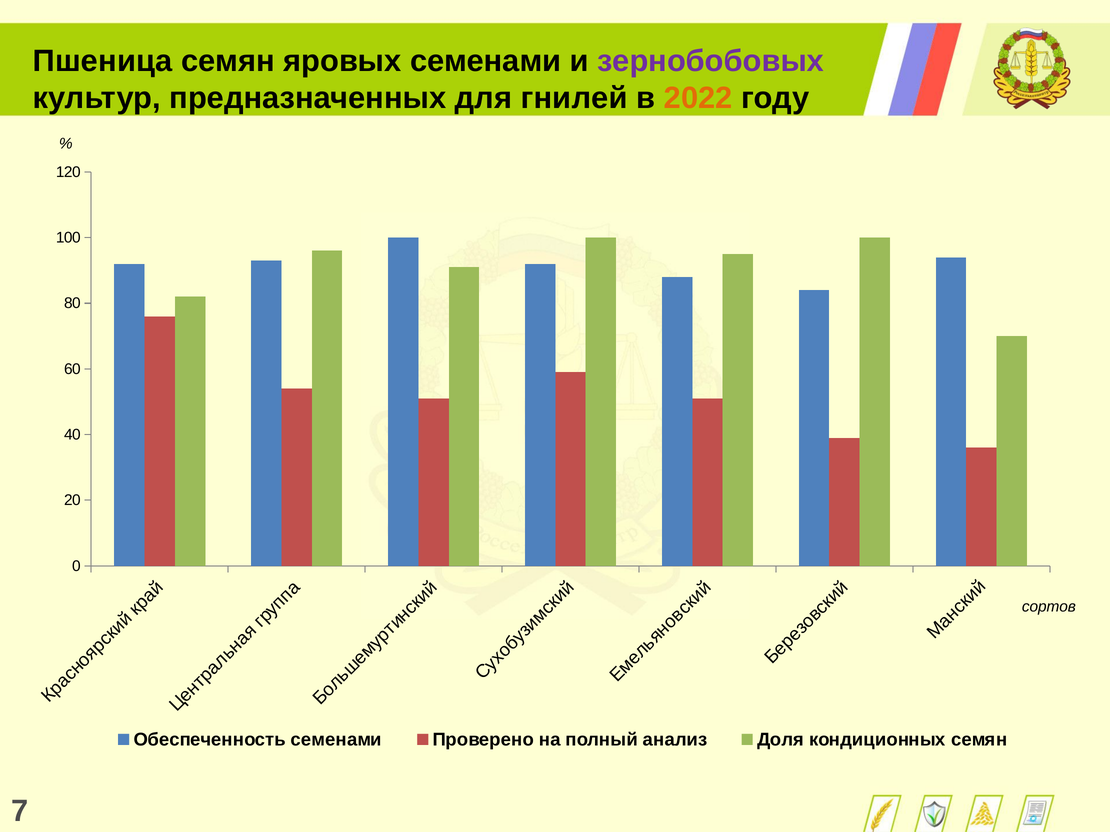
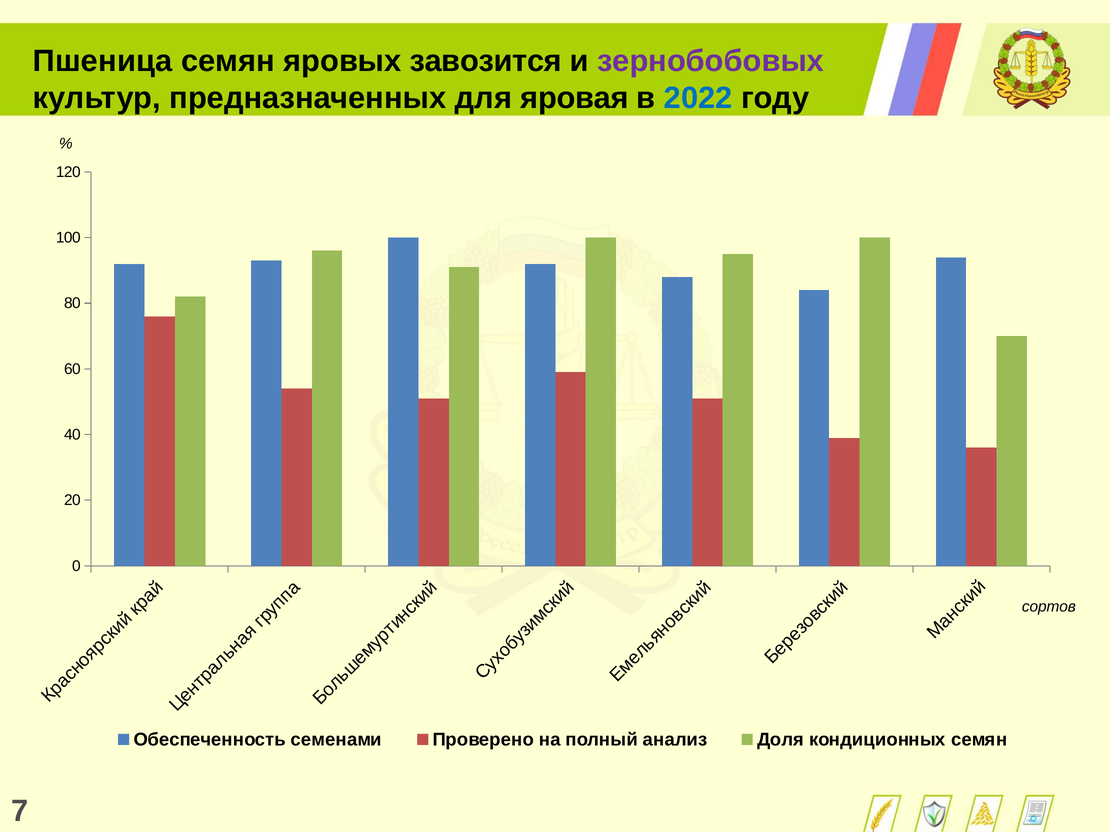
яровых семенами: семенами -> завозится
гнилей: гнилей -> яровая
2022 colour: orange -> blue
